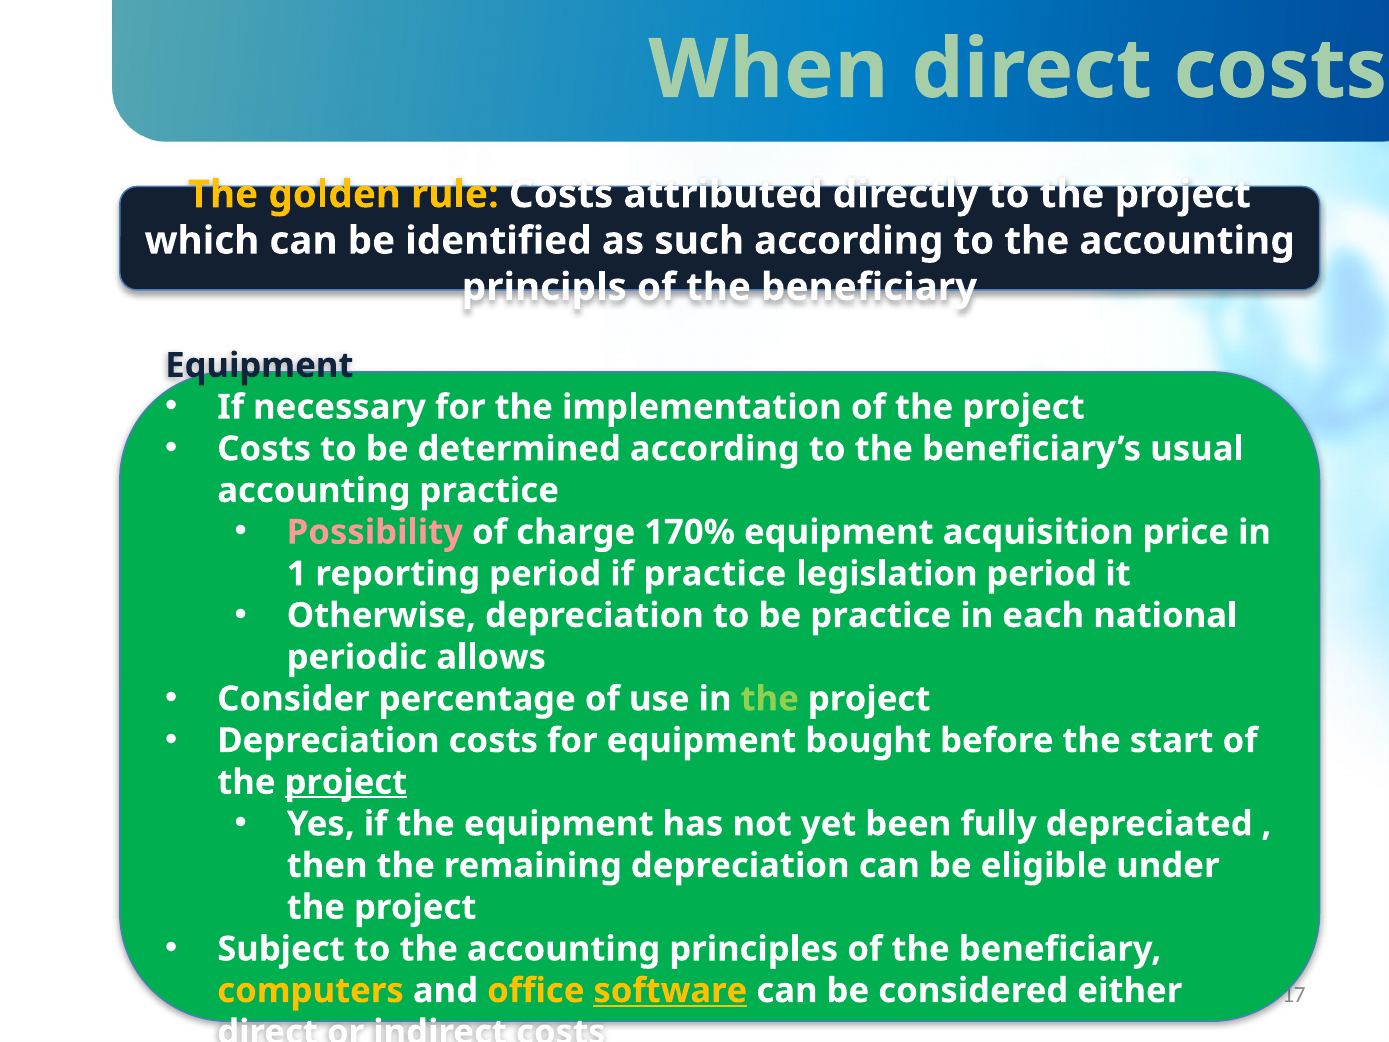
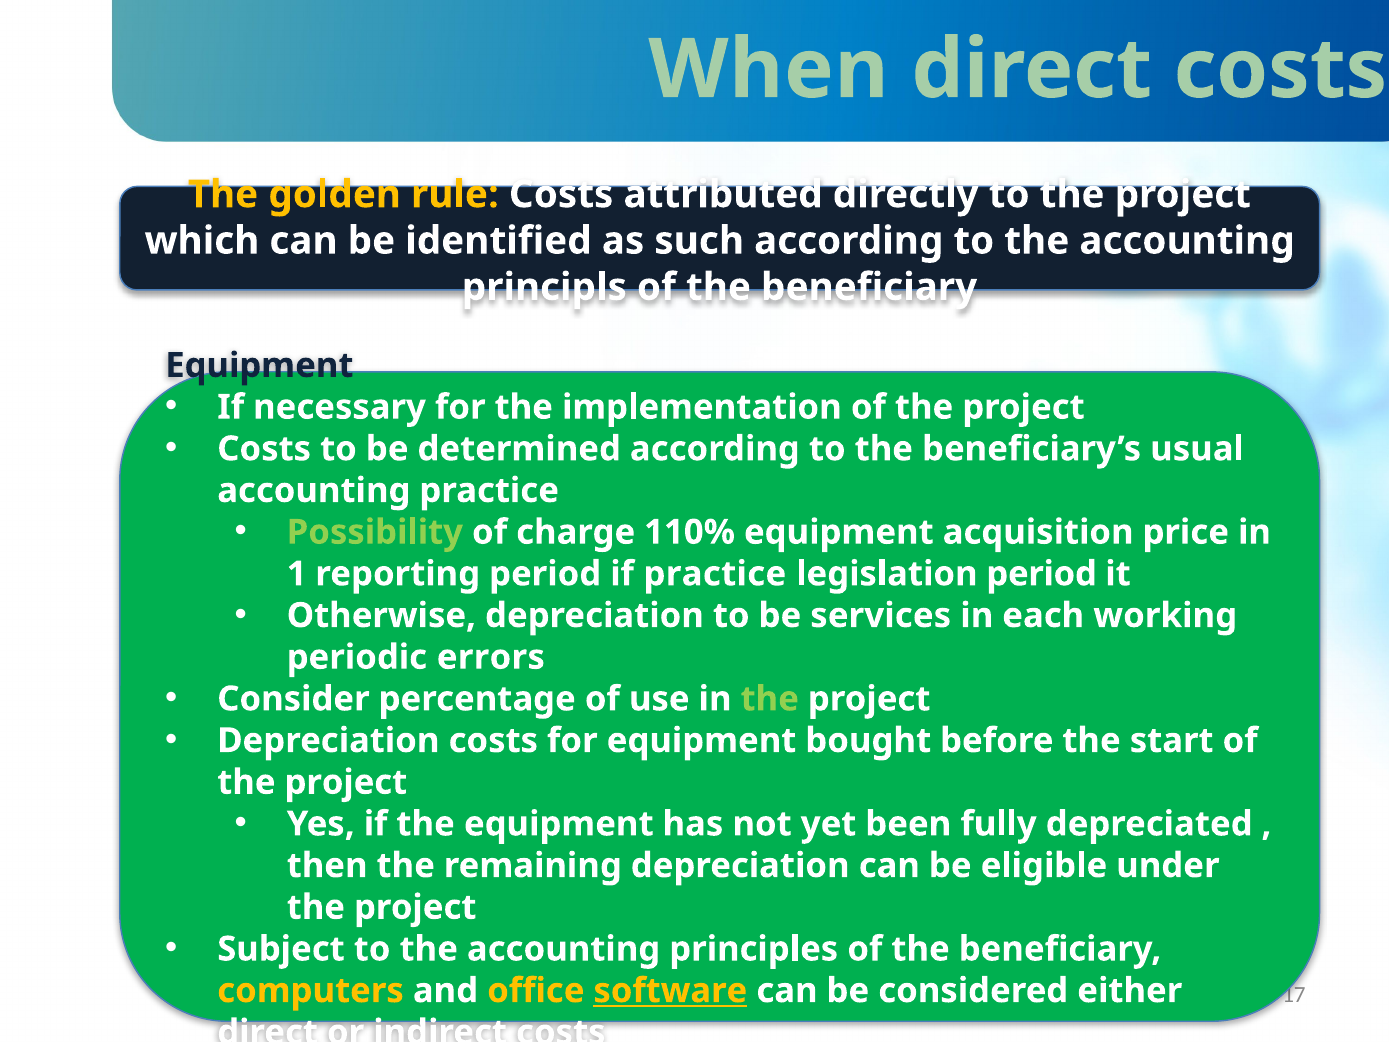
Possibility colour: pink -> light green
170%: 170% -> 110%
be practice: practice -> services
national: national -> working
allows: allows -> errors
project at (346, 782) underline: present -> none
